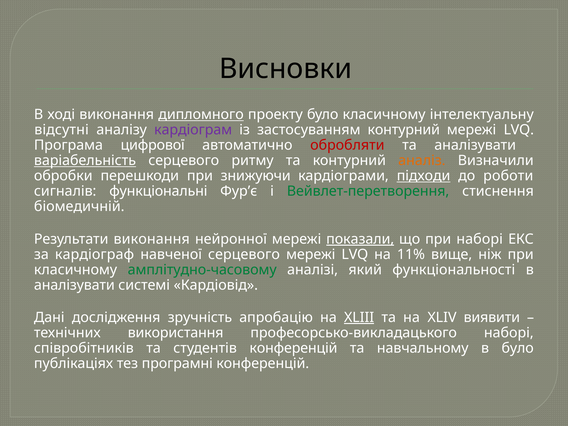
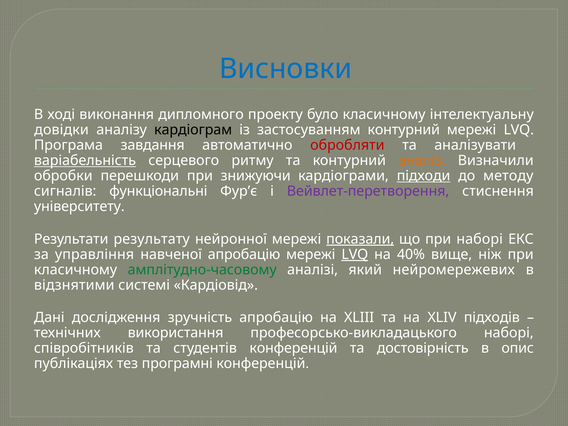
Висновки colour: black -> blue
дипломного underline: present -> none
відсутні: відсутні -> довідки
кардіограм colour: purple -> black
цифрової: цифрової -> завдання
роботи: роботи -> методу
Вейвлет-перетворення colour: green -> purple
біомедичній: біомедичній -> університету
Результати виконання: виконання -> результату
кардіограф: кардіограф -> управління
навченої серцевого: серцевого -> апробацію
LVQ at (355, 254) underline: none -> present
11%: 11% -> 40%
функціональності: функціональності -> нейромережевих
аналізувати at (74, 285): аналізувати -> відзнятими
XLIII underline: present -> none
виявити: виявити -> підходів
навчальному: навчальному -> достовірність
в було: було -> опис
